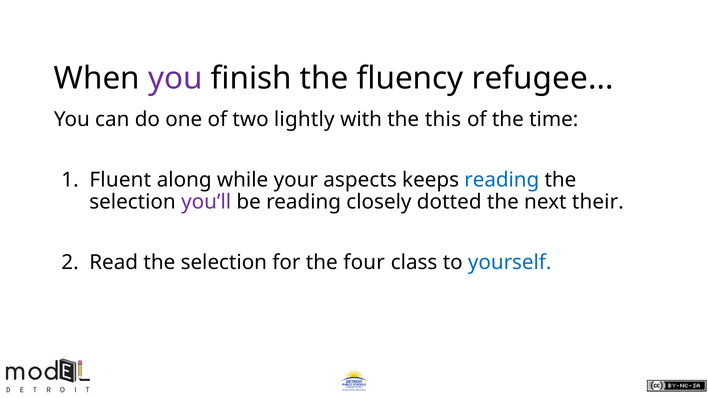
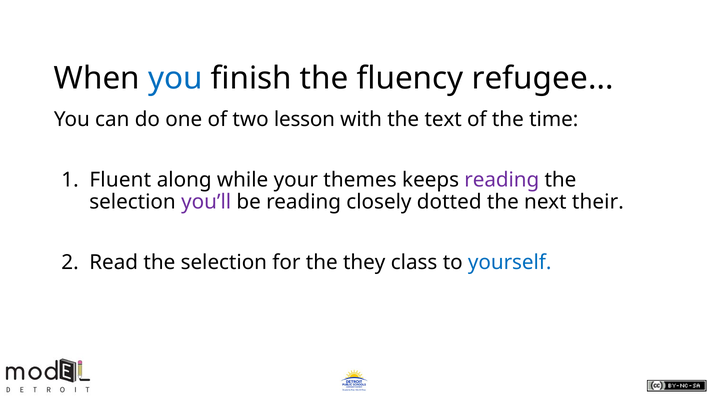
you at (175, 78) colour: purple -> blue
lightly: lightly -> lesson
this: this -> text
aspects: aspects -> themes
reading at (502, 180) colour: blue -> purple
four: four -> they
